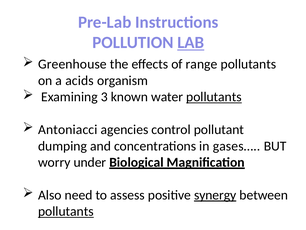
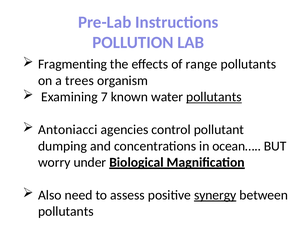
LAB underline: present -> none
Greenhouse: Greenhouse -> Fragmenting
acids: acids -> trees
3: 3 -> 7
gases…: gases… -> ocean…
pollutants at (66, 211) underline: present -> none
